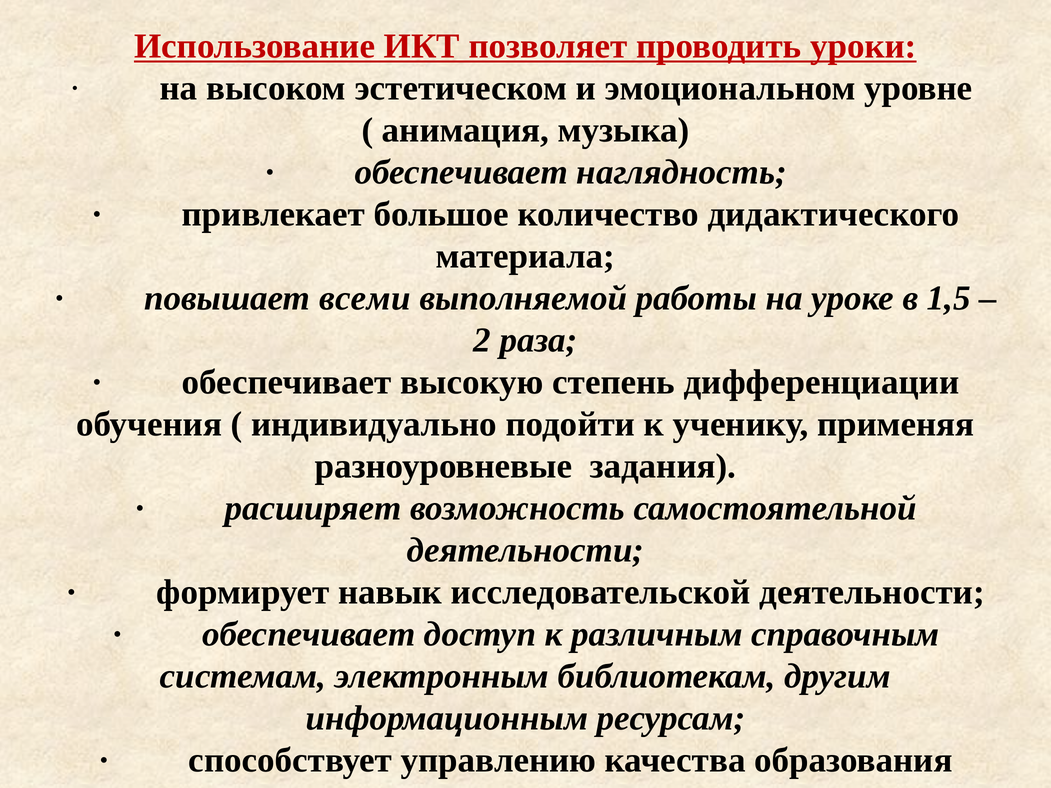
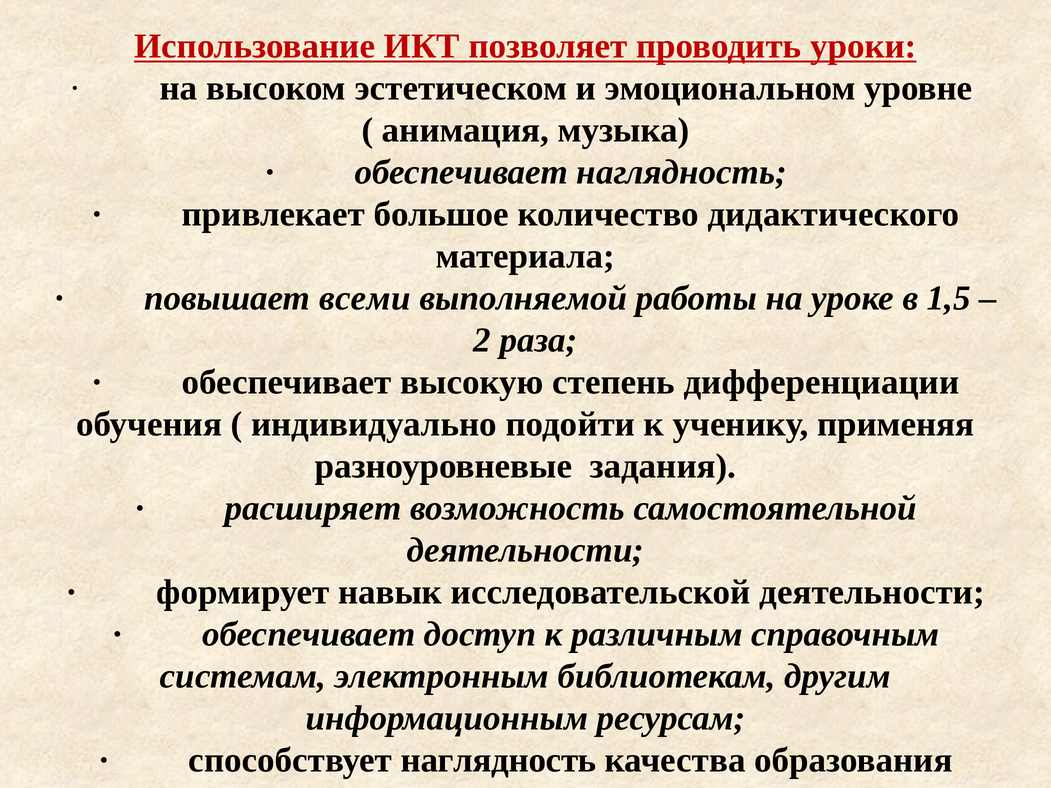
способствует управлению: управлению -> наглядность
